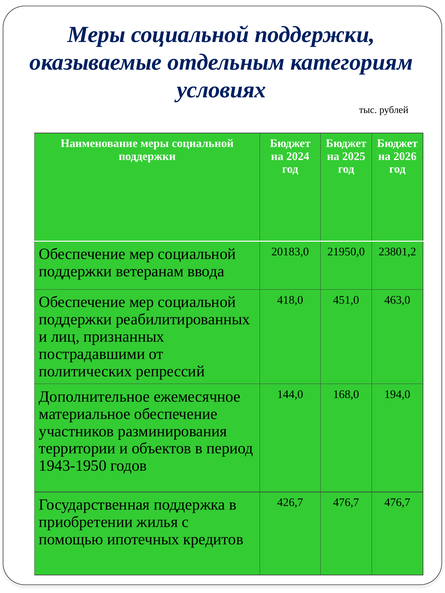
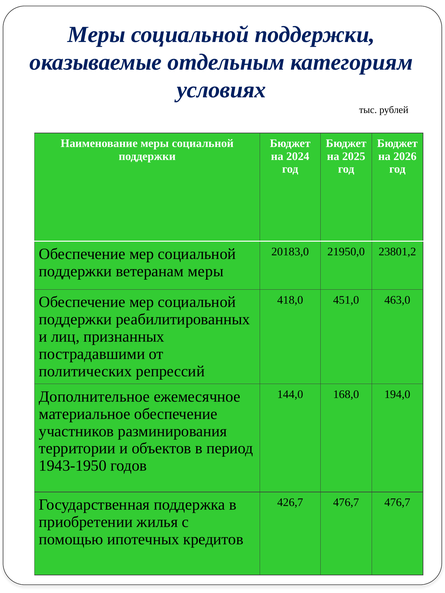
ветеранам ввода: ввода -> меры
